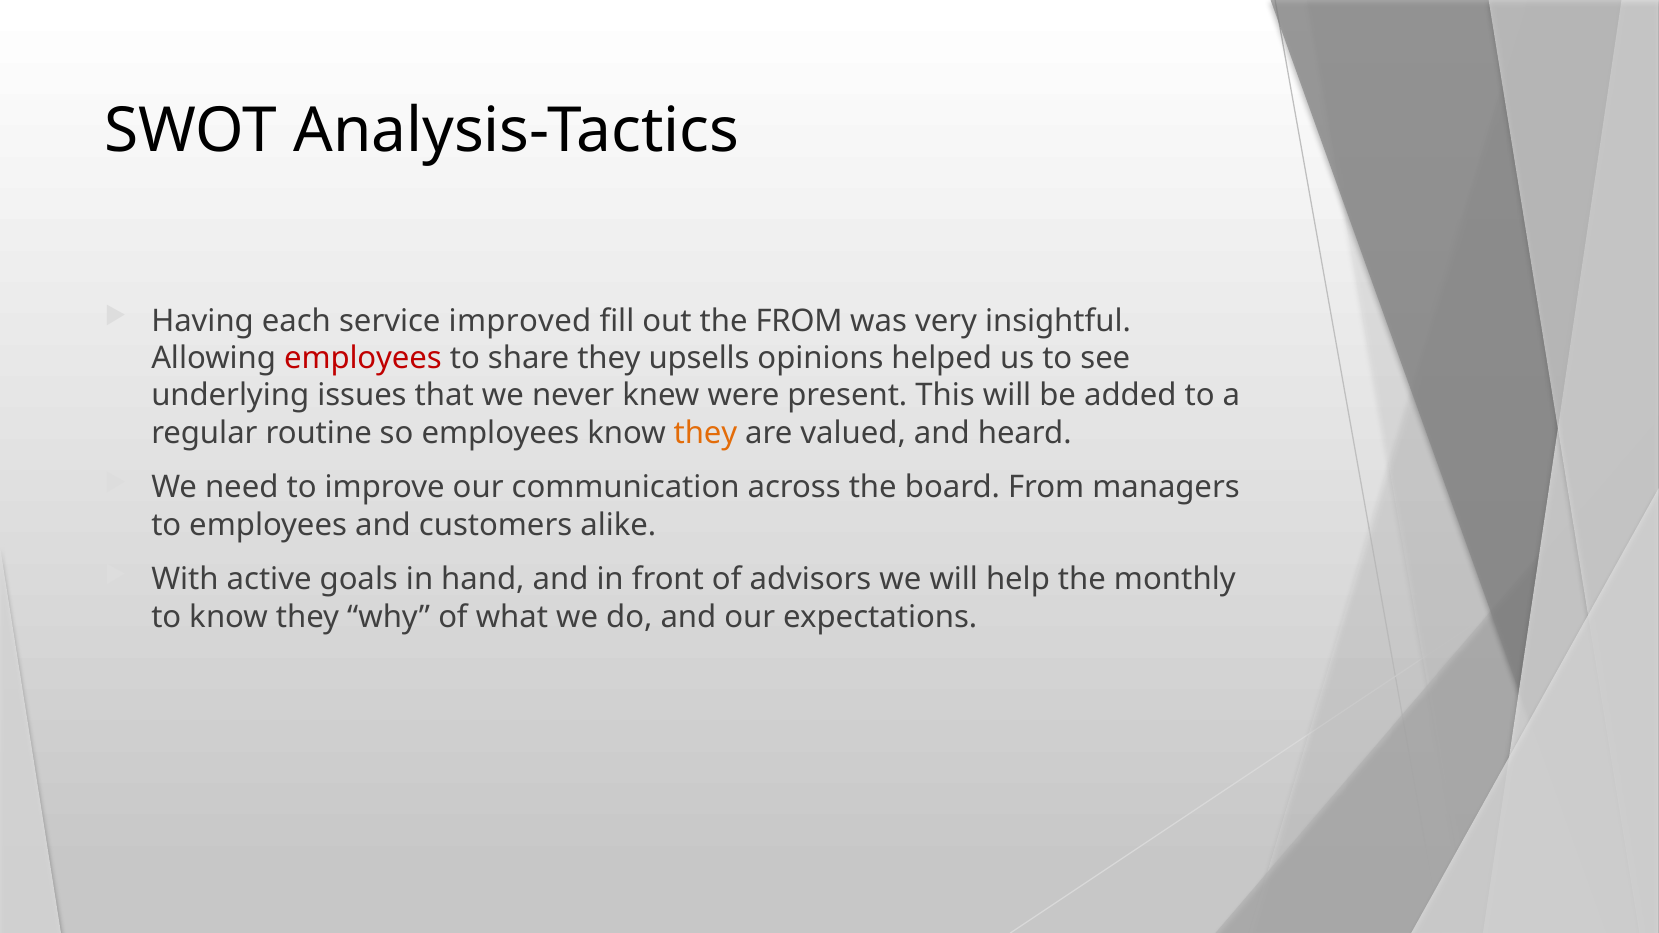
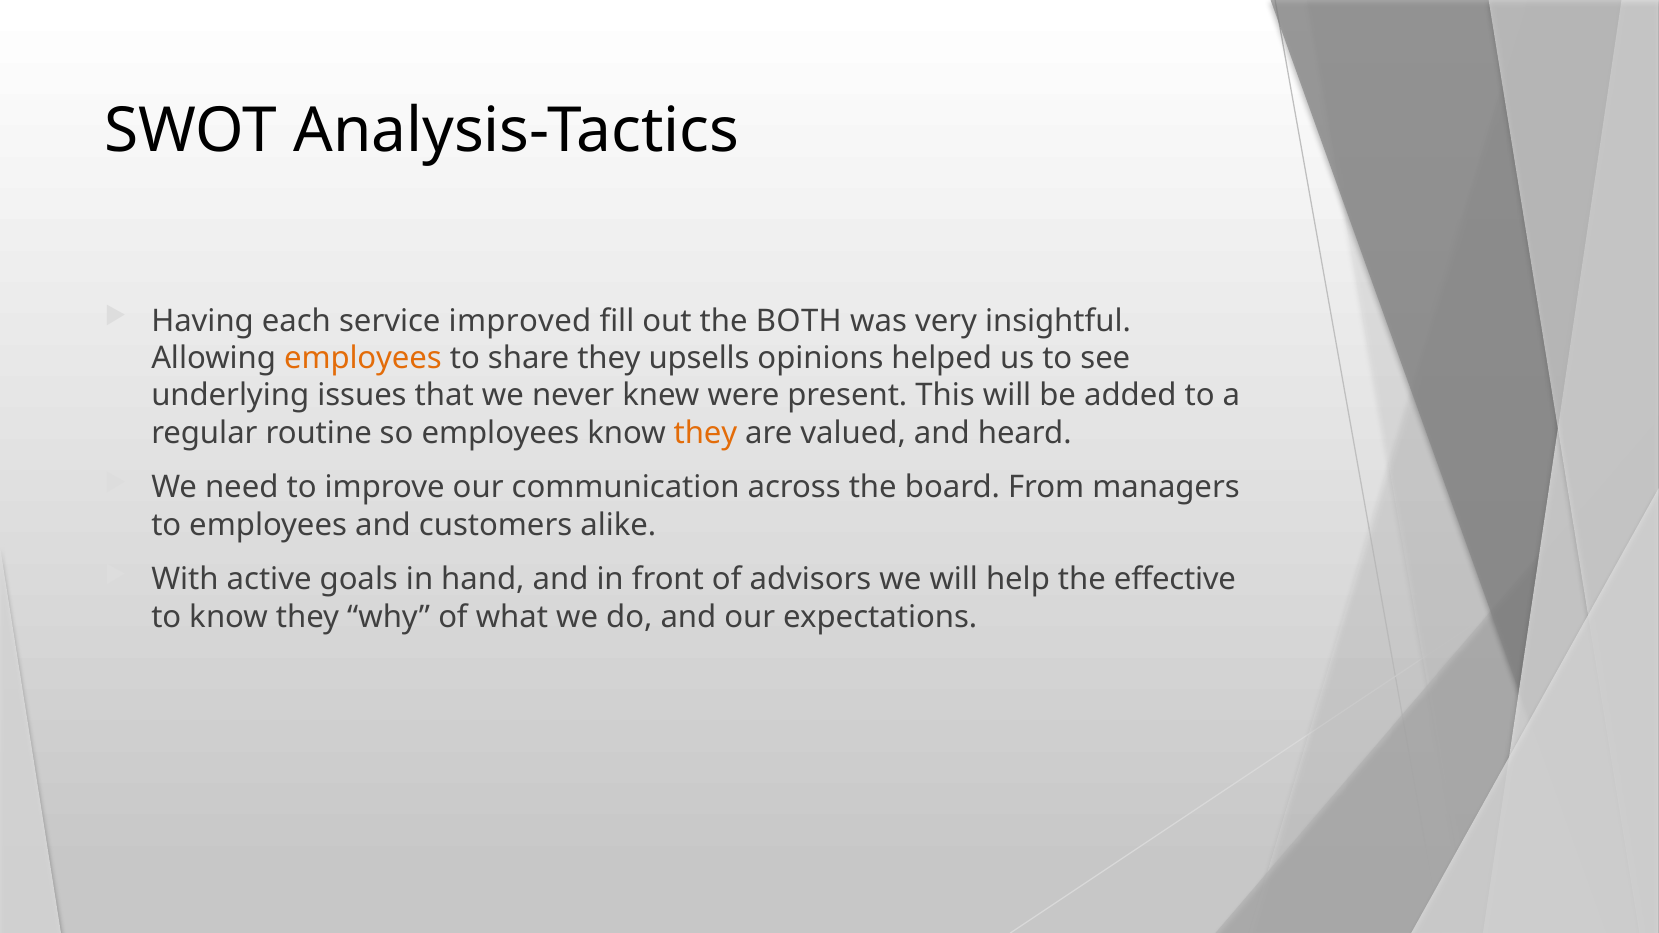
the FROM: FROM -> BOTH
employees at (363, 358) colour: red -> orange
monthly: monthly -> effective
